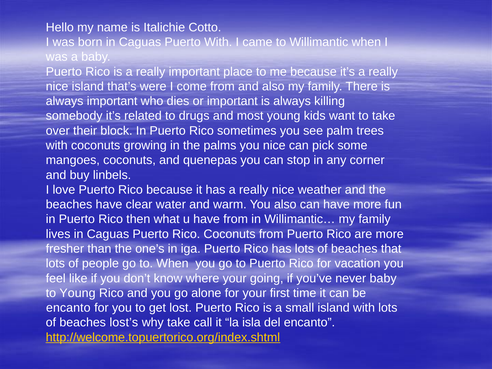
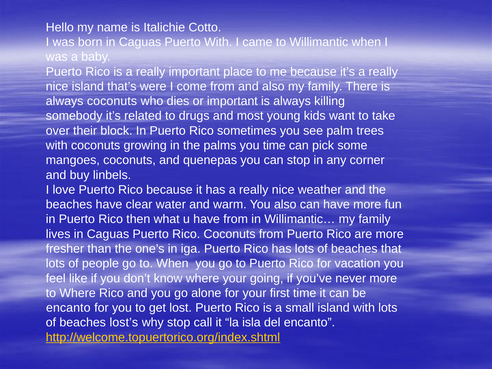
always important: important -> coconuts
you nice: nice -> time
never baby: baby -> more
to Young: Young -> Where
why take: take -> stop
